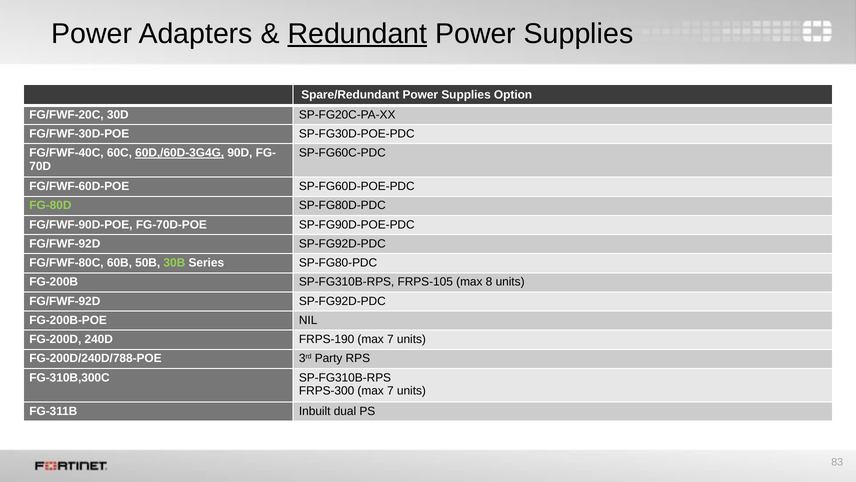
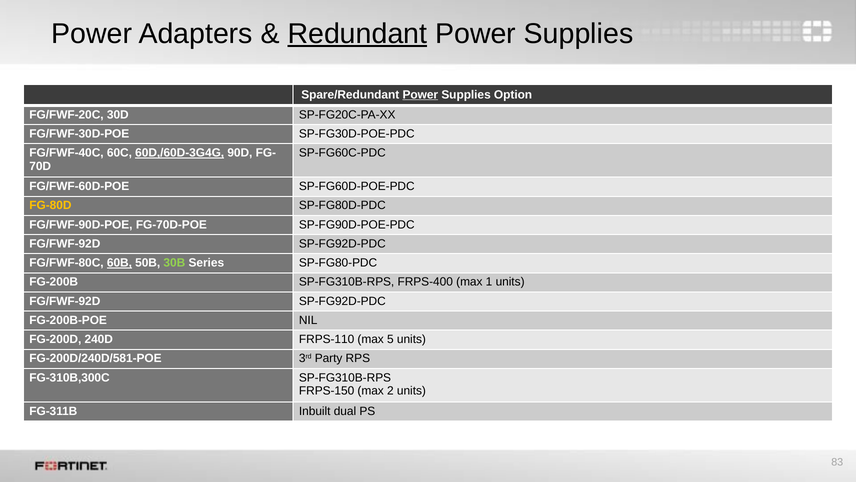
Power at (420, 94) underline: none -> present
FG-80D colour: light green -> yellow
60B underline: none -> present
FRPS-105: FRPS-105 -> FRPS-400
8: 8 -> 1
FRPS-190: FRPS-190 -> FRPS-110
7 at (390, 339): 7 -> 5
FG-200D/240D/788-POE: FG-200D/240D/788-POE -> FG-200D/240D/581-POE
FRPS-300: FRPS-300 -> FRPS-150
7 at (390, 391): 7 -> 2
